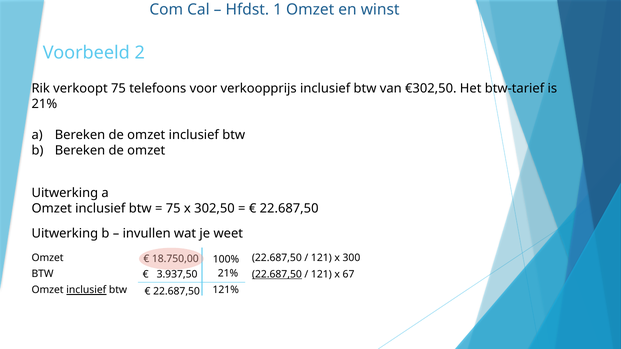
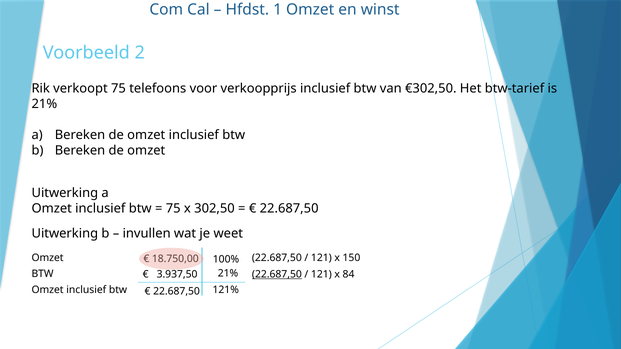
300: 300 -> 150
67: 67 -> 84
inclusief at (86, 290) underline: present -> none
